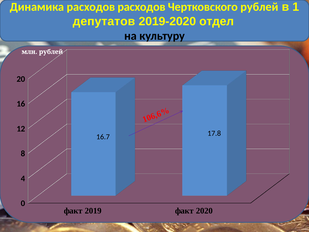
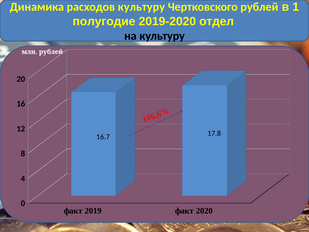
расходов расходов: расходов -> культуру
депутатов: депутатов -> полугодие
